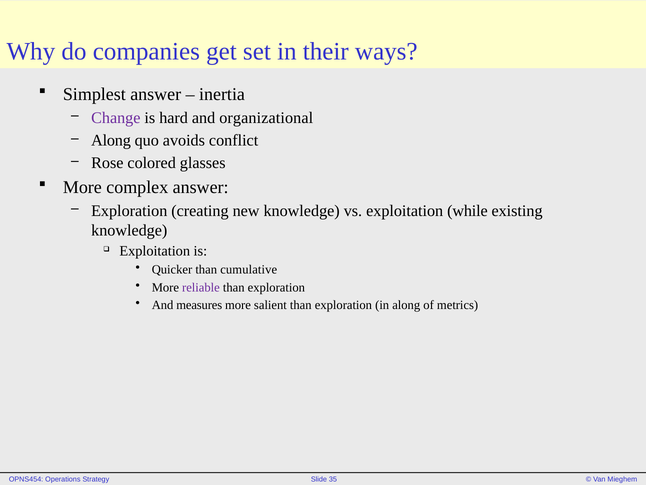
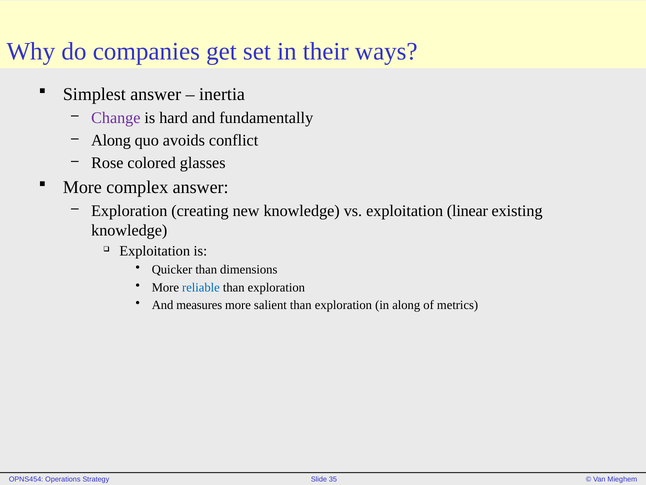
organizational: organizational -> fundamentally
while: while -> linear
cumulative: cumulative -> dimensions
reliable colour: purple -> blue
